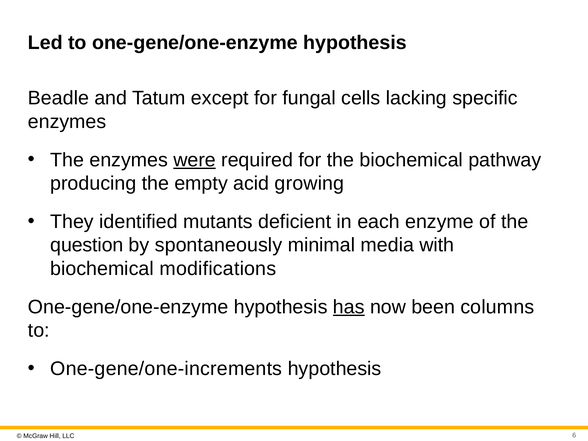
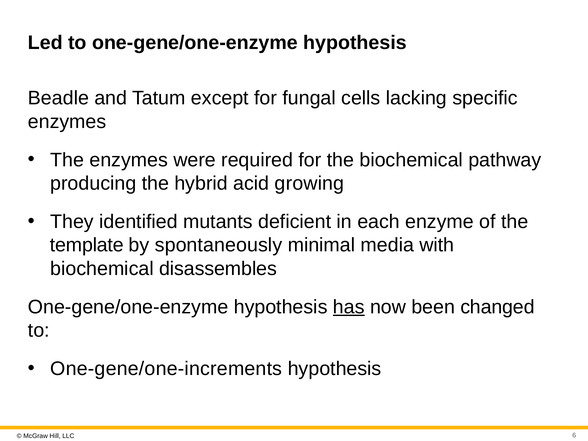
were underline: present -> none
empty: empty -> hybrid
question: question -> template
modifications: modifications -> disassembles
columns: columns -> changed
